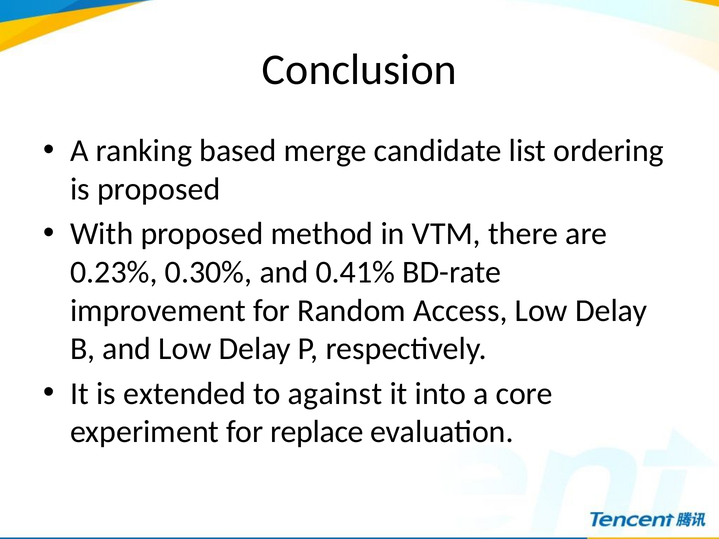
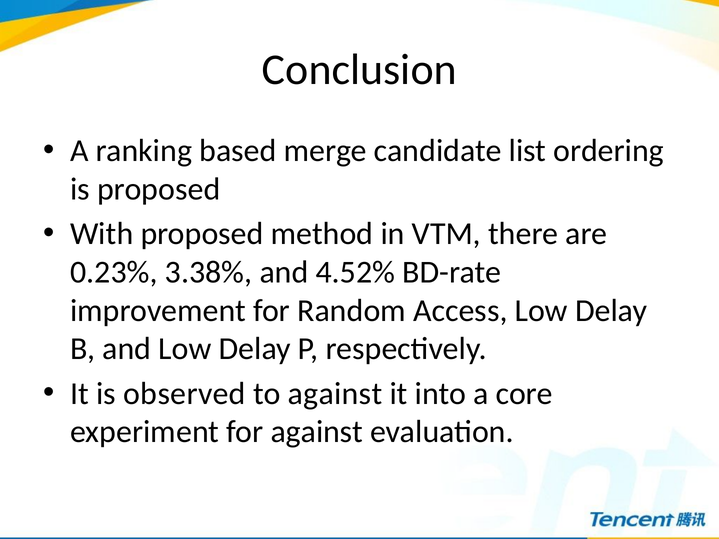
0.30%: 0.30% -> 3.38%
0.41%: 0.41% -> 4.52%
extended: extended -> observed
for replace: replace -> against
